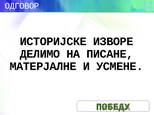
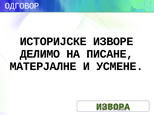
ПОБЕДУ: ПОБЕДУ -> ИЗВОРА
